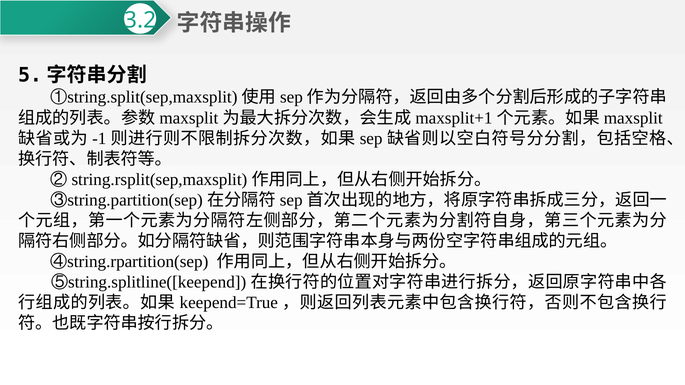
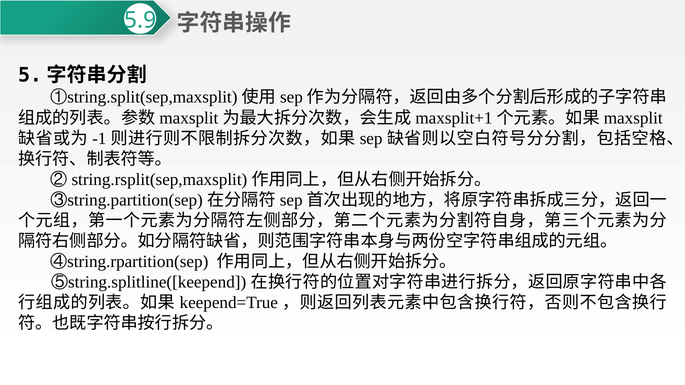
3.2: 3.2 -> 5.9
